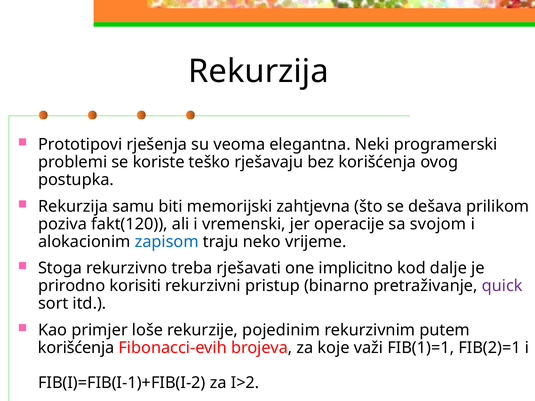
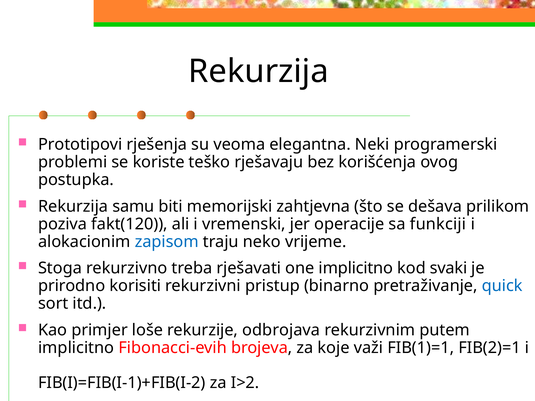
svojom: svojom -> funkciji
dalje: dalje -> svaki
quick colour: purple -> blue
pojedinim: pojedinim -> odbrojava
korišćenja at (76, 348): korišćenja -> implicitno
